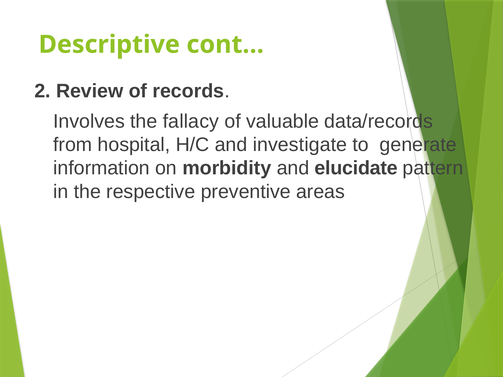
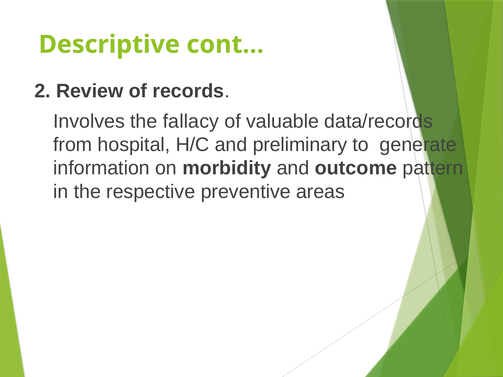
investigate: investigate -> preliminary
elucidate: elucidate -> outcome
